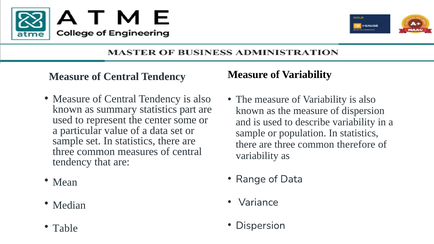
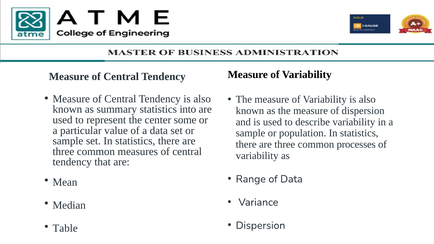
part: part -> into
therefore: therefore -> processes
